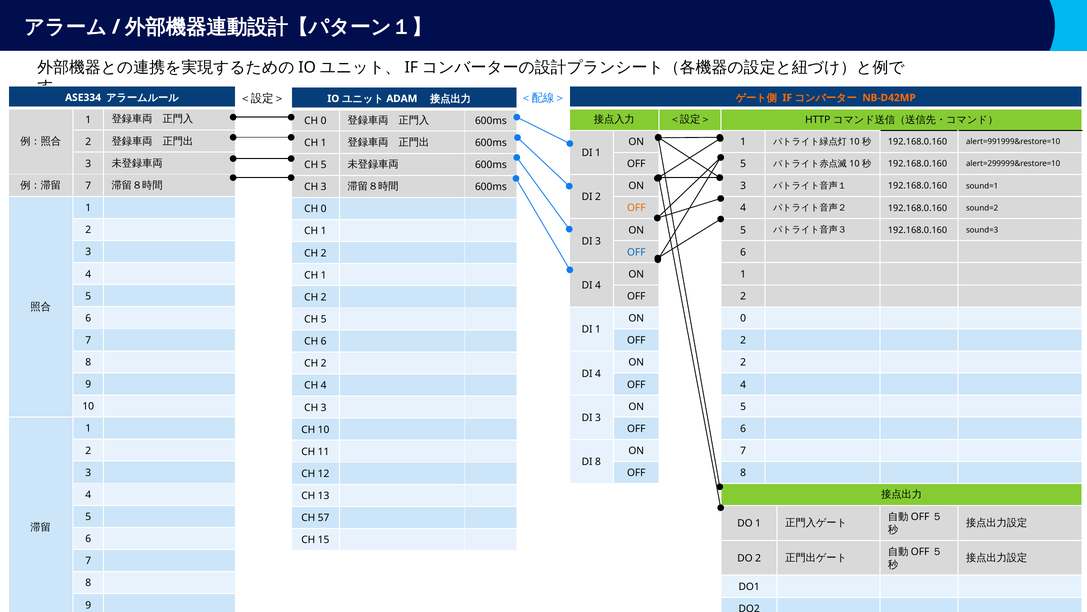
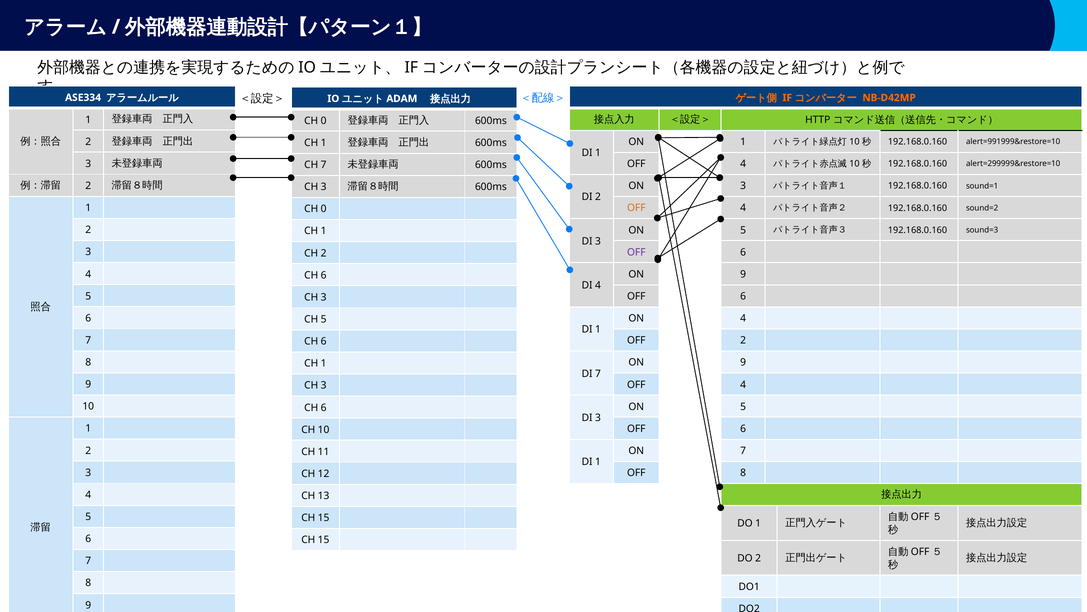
5 at (743, 164): 5 -> 4
5 at (324, 165): 5 -> 7
7 at (88, 186): 7 -> 2
OFF at (636, 252) colour: blue -> purple
1 at (743, 274): 1 -> 9
1 at (324, 275): 1 -> 6
2 at (743, 296): 2 -> 6
2 at (324, 297): 2 -> 3
ON 0: 0 -> 4
2 at (743, 362): 2 -> 9
2 at (324, 363): 2 -> 1
4 at (598, 373): 4 -> 7
4 at (324, 385): 4 -> 3
3 at (324, 407): 3 -> 6
8 at (598, 462): 8 -> 1
57 at (324, 518): 57 -> 15
